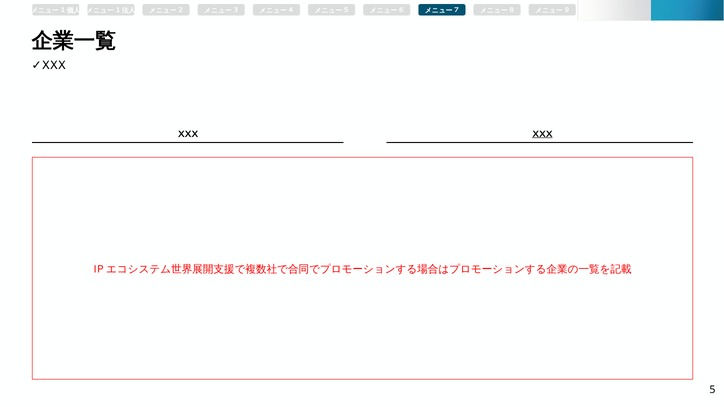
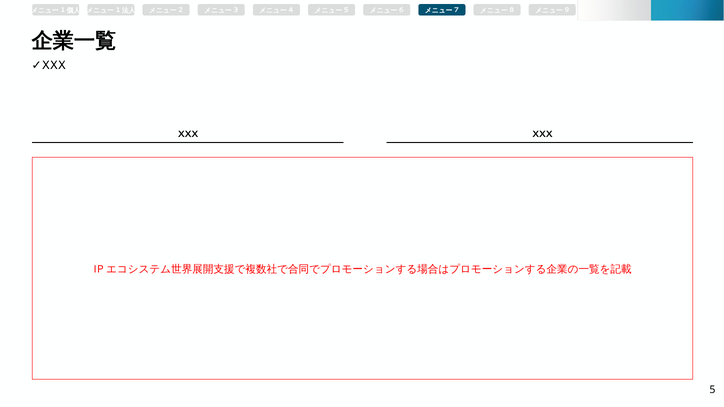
XXX at (542, 134) underline: present -> none
